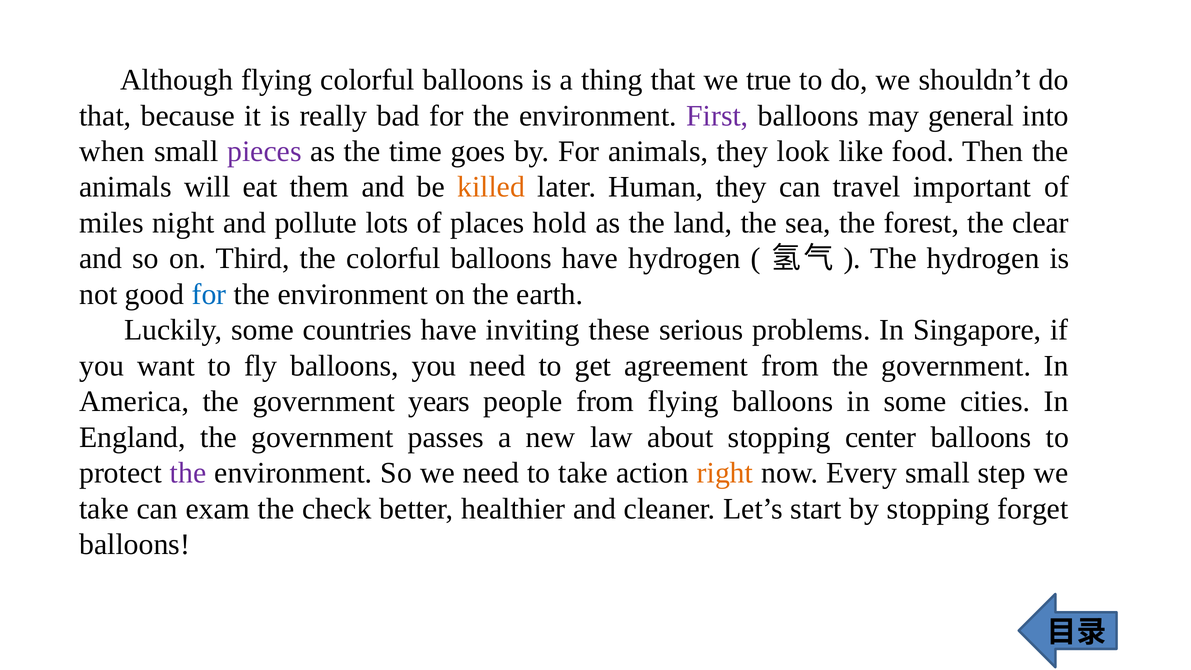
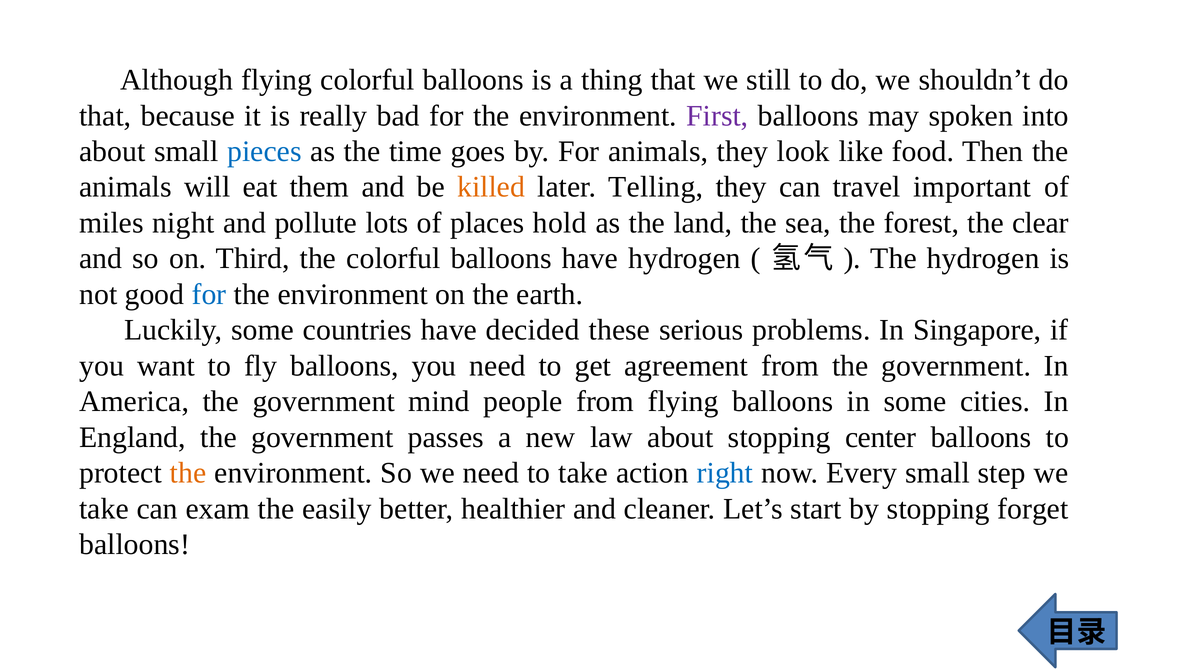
true: true -> still
general: general -> spoken
when at (112, 151): when -> about
pieces colour: purple -> blue
Human: Human -> Telling
inviting: inviting -> decided
years: years -> mind
the at (188, 473) colour: purple -> orange
right colour: orange -> blue
check: check -> easily
